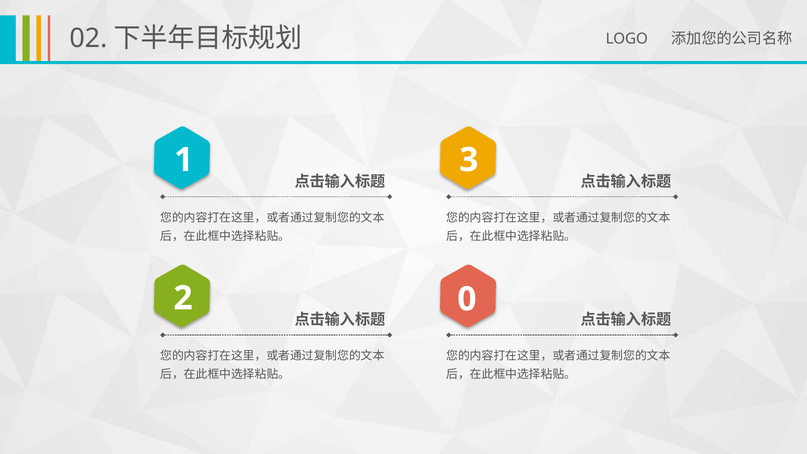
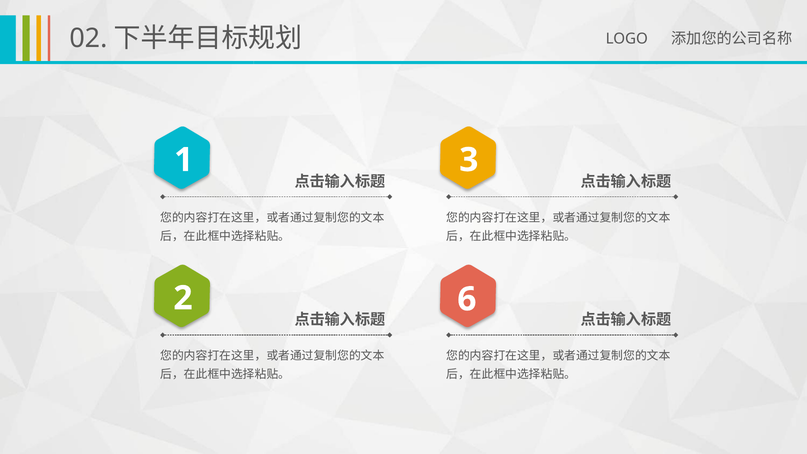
0: 0 -> 6
